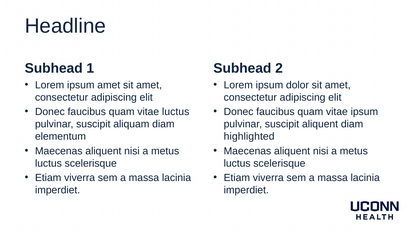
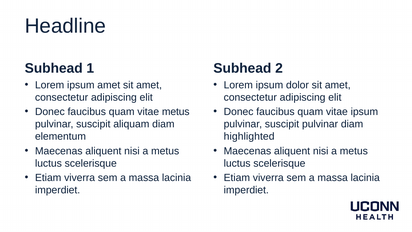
vitae luctus: luctus -> metus
suscipit aliquent: aliquent -> pulvinar
